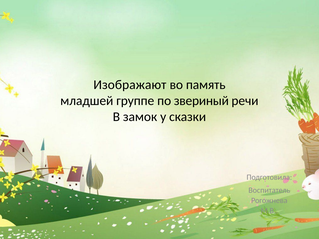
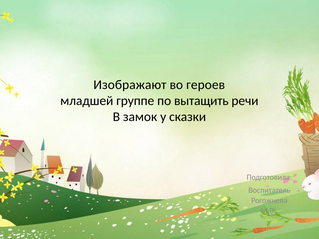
память: память -> героев
звериный: звериный -> вытащить
